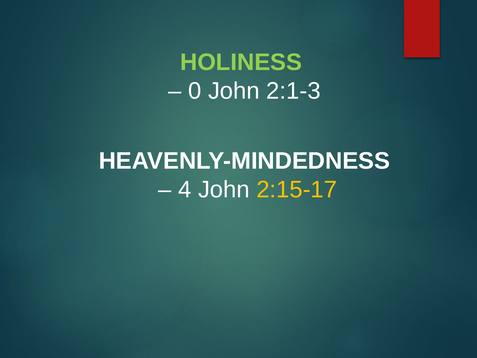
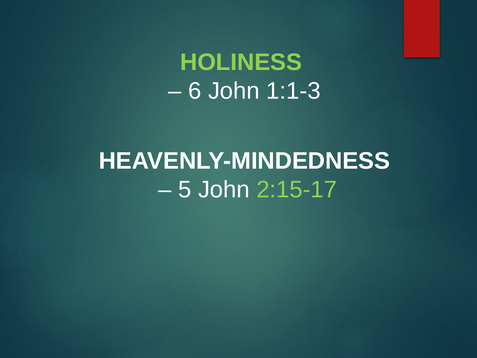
0: 0 -> 6
2:1-3: 2:1-3 -> 1:1-3
4: 4 -> 5
2:15-17 colour: yellow -> light green
